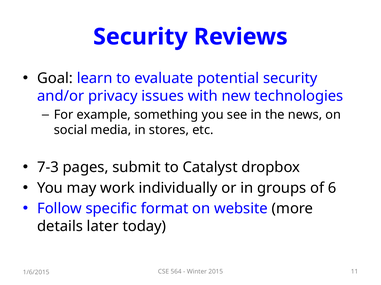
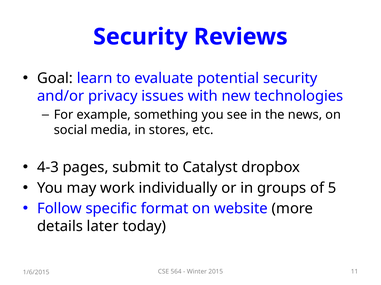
7-3: 7-3 -> 4-3
6: 6 -> 5
